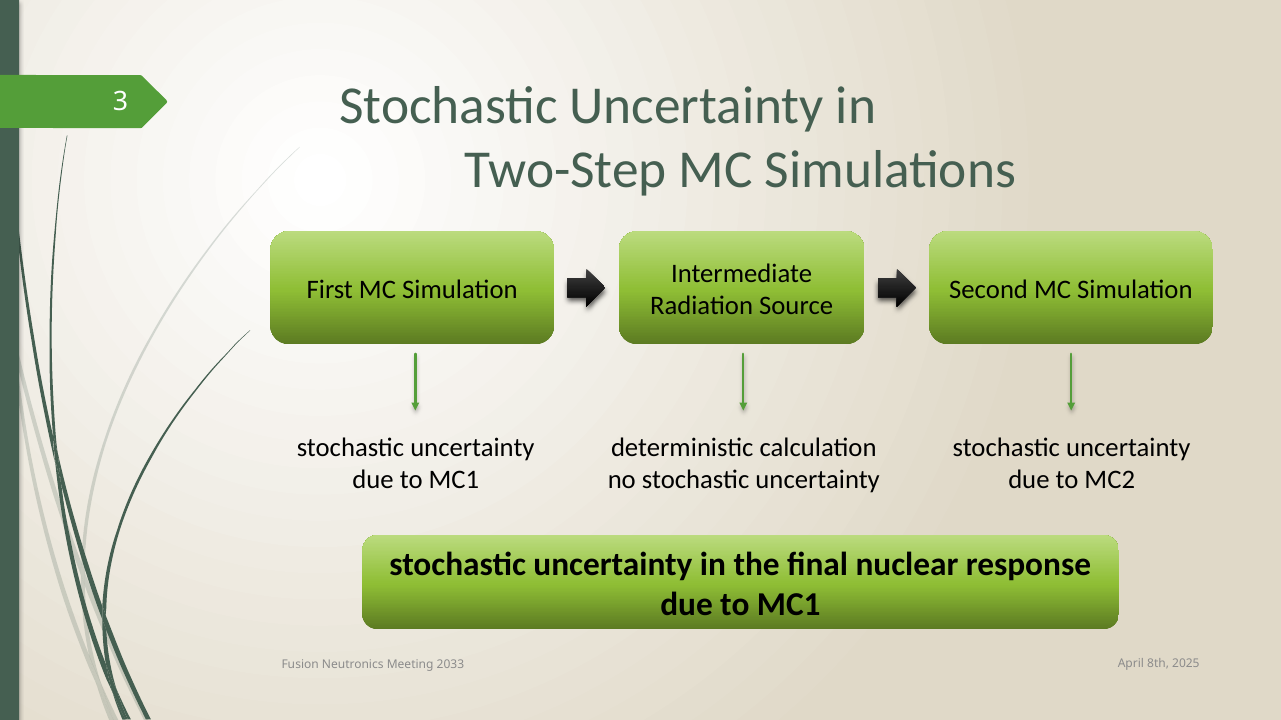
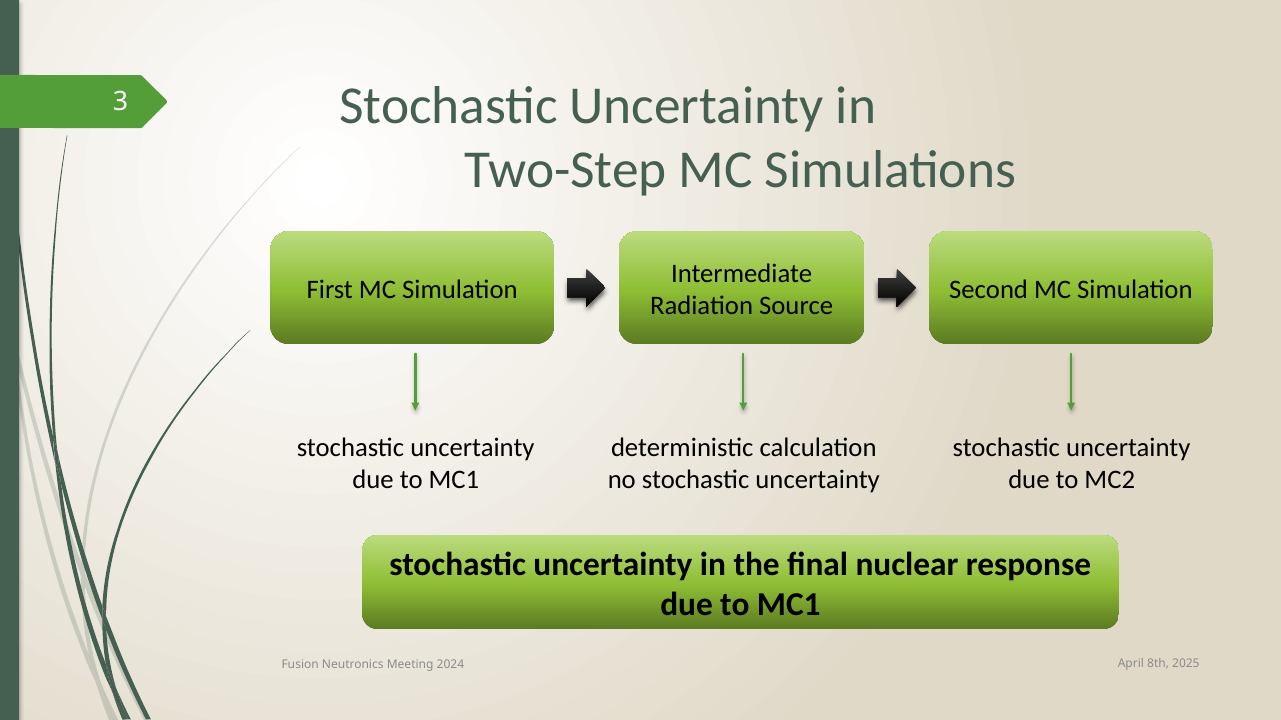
2033: 2033 -> 2024
